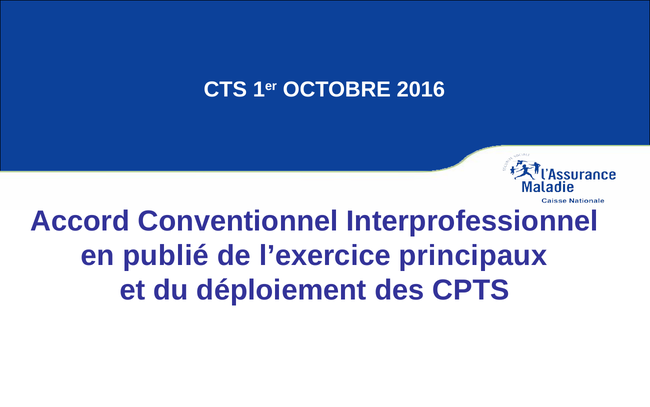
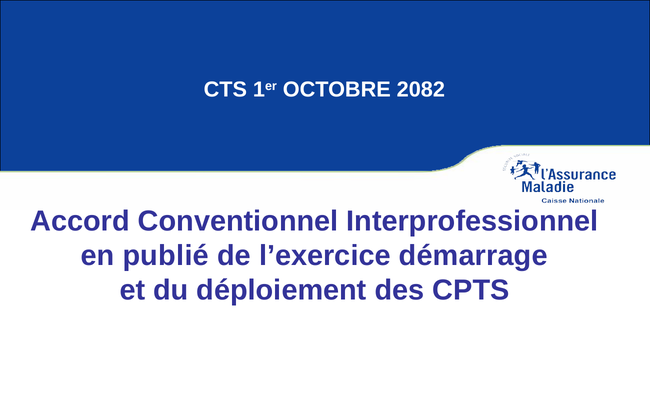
2016: 2016 -> 2082
principaux: principaux -> démarrage
